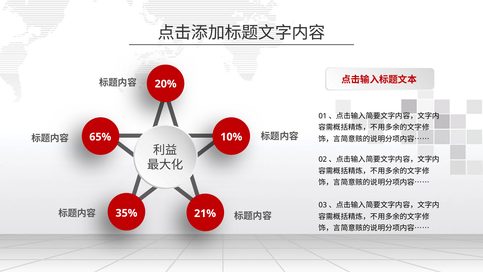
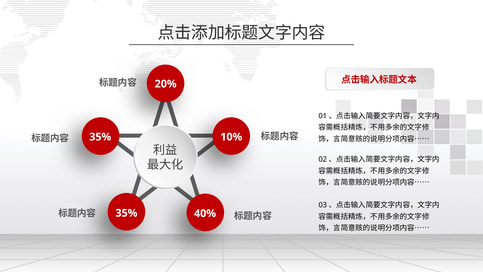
65% at (100, 137): 65% -> 35%
21%: 21% -> 40%
